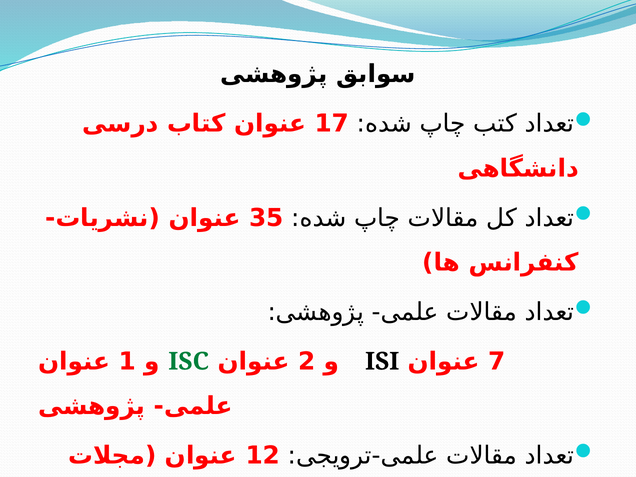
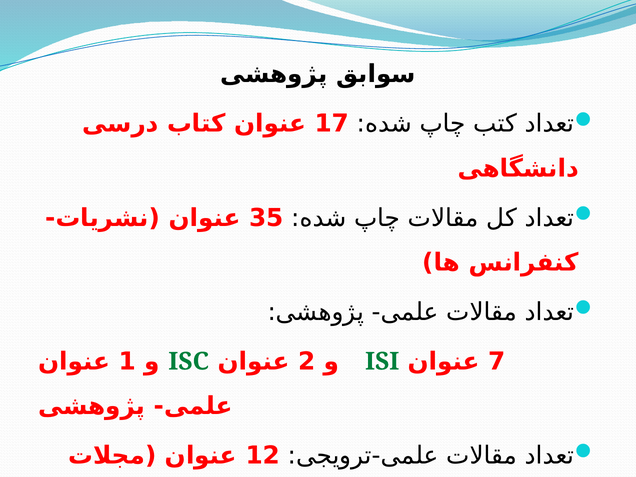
ISI colour: black -> green
